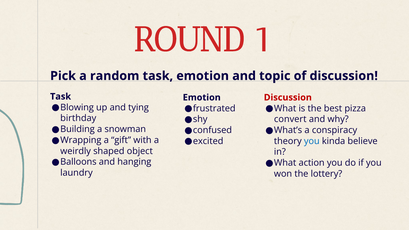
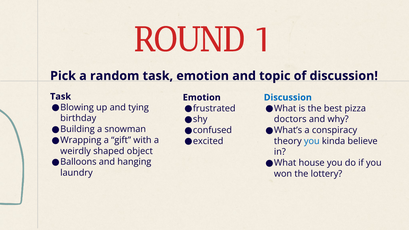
Discussion at (288, 97) colour: red -> blue
convert: convert -> doctors
action: action -> house
